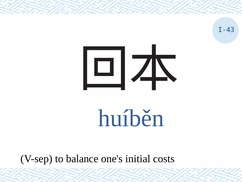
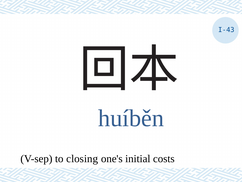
balance: balance -> closing
